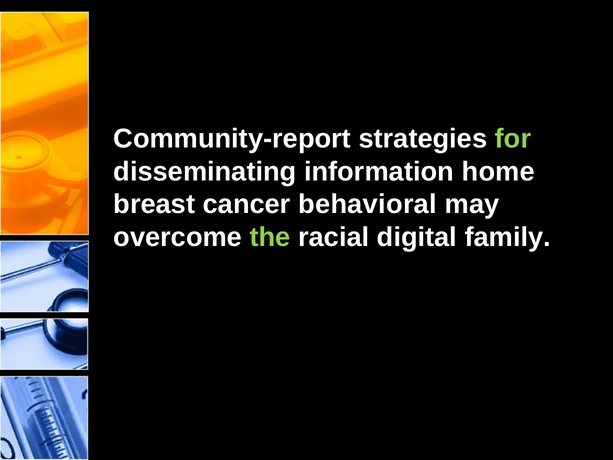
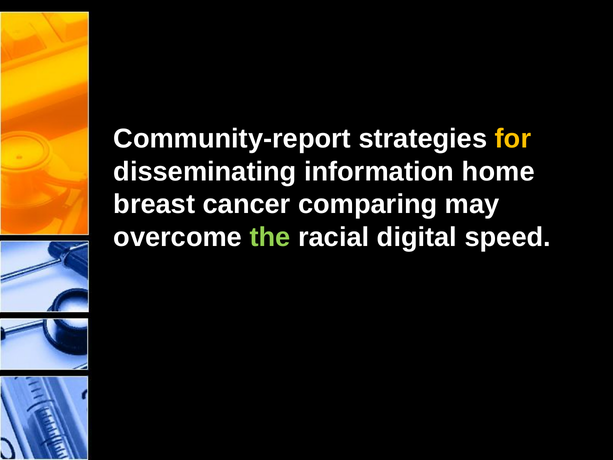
for colour: light green -> yellow
behavioral: behavioral -> comparing
family: family -> speed
